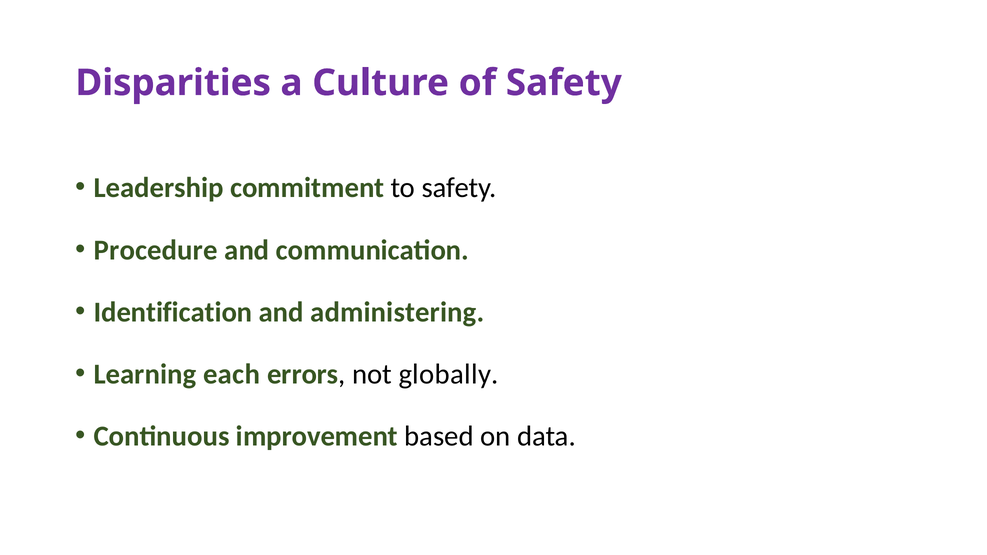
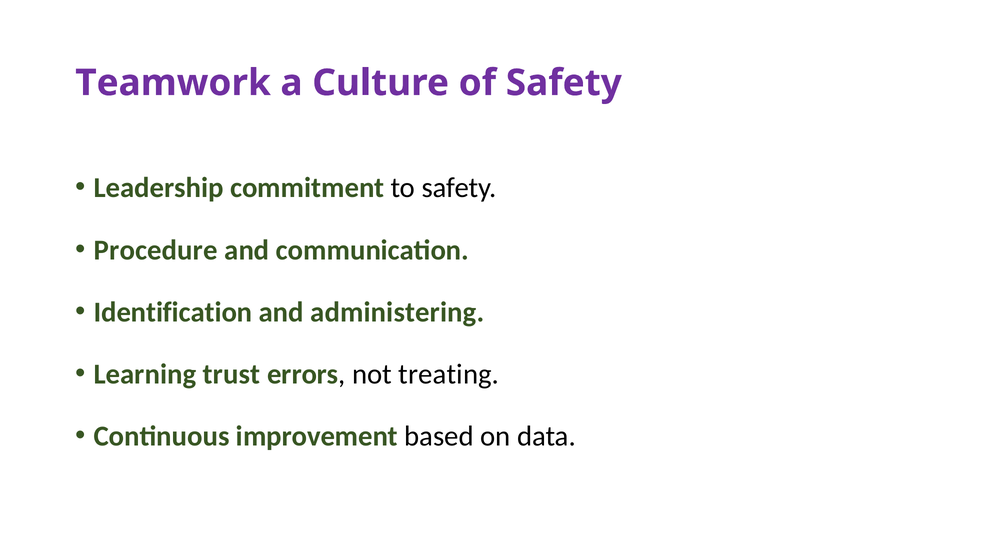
Disparities: Disparities -> Teamwork
each: each -> trust
globally: globally -> treating
